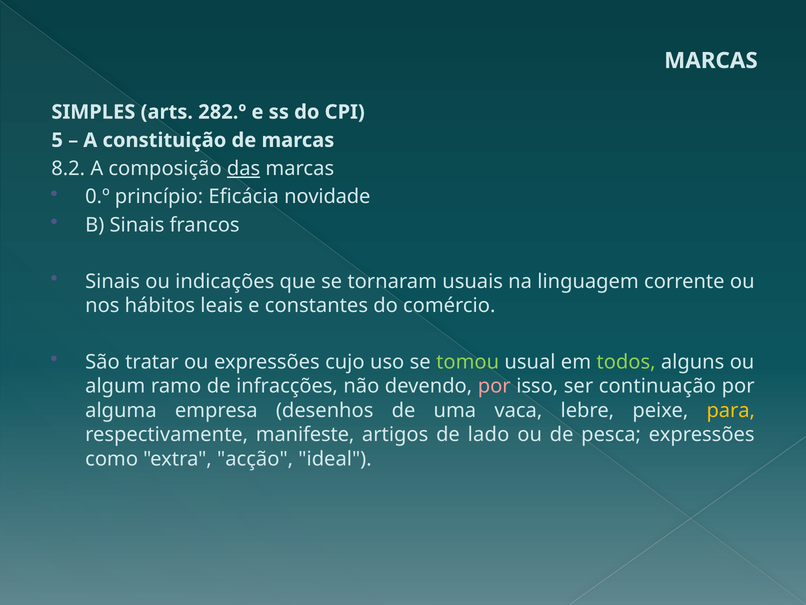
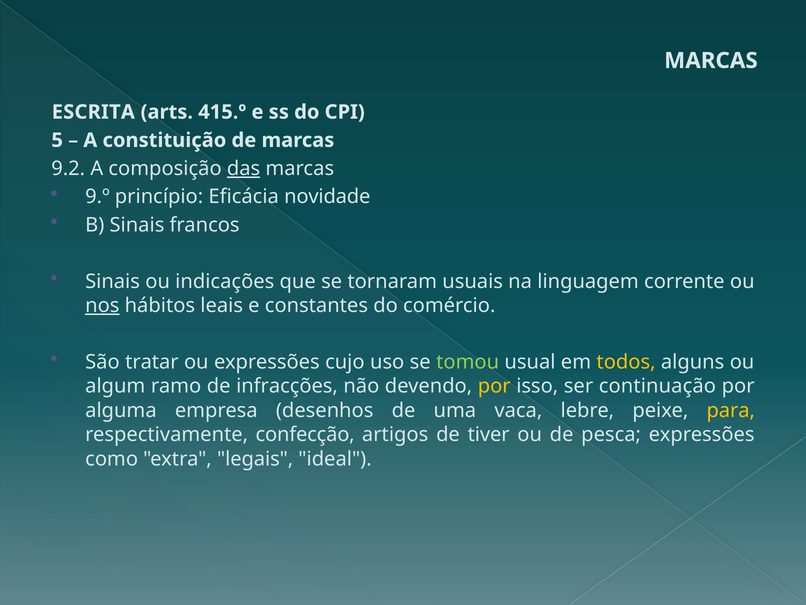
SIMPLES: SIMPLES -> ESCRITA
282.º: 282.º -> 415.º
8.2: 8.2 -> 9.2
0.º: 0.º -> 9.º
nos underline: none -> present
todos colour: light green -> yellow
por at (494, 386) colour: pink -> yellow
manifeste: manifeste -> confecção
lado: lado -> tiver
acção: acção -> legais
